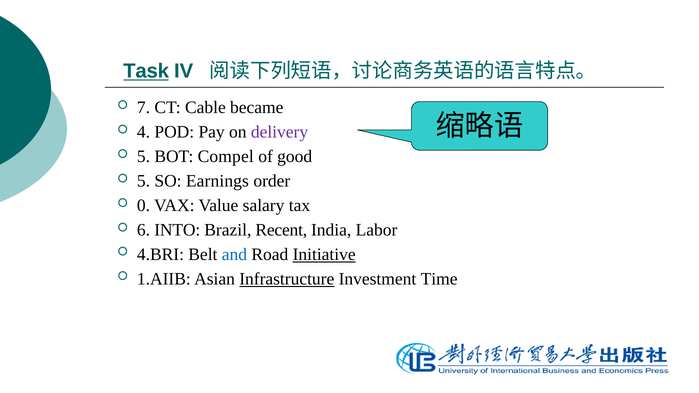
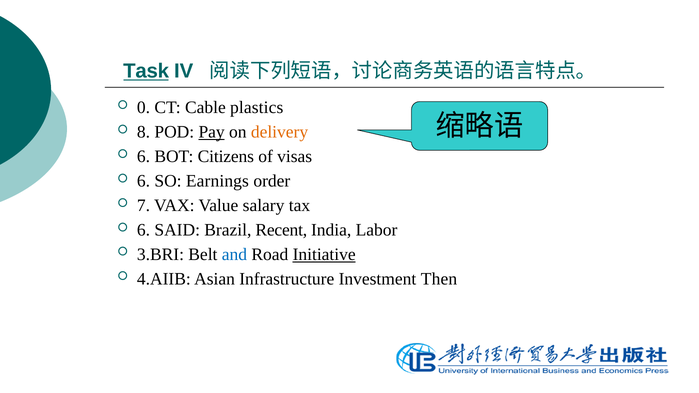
7: 7 -> 0
became: became -> plastics
4: 4 -> 8
Pay underline: none -> present
delivery colour: purple -> orange
5 at (143, 157): 5 -> 6
Compel: Compel -> Citizens
good: good -> visas
5 at (143, 181): 5 -> 6
0: 0 -> 7
INTO: INTO -> SAID
4.BRI: 4.BRI -> 3.BRI
1.AIIB: 1.AIIB -> 4.AIIB
Infrastructure underline: present -> none
Time: Time -> Then
